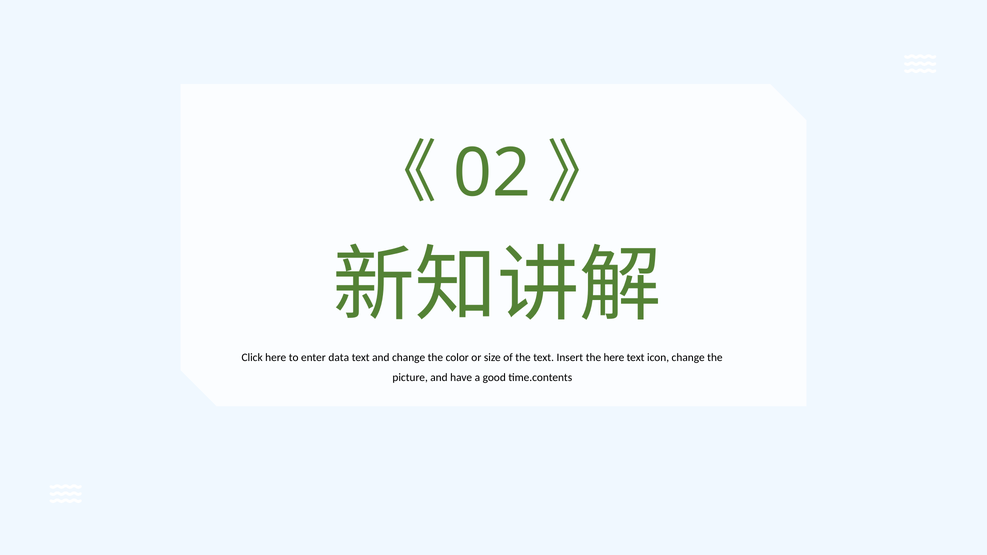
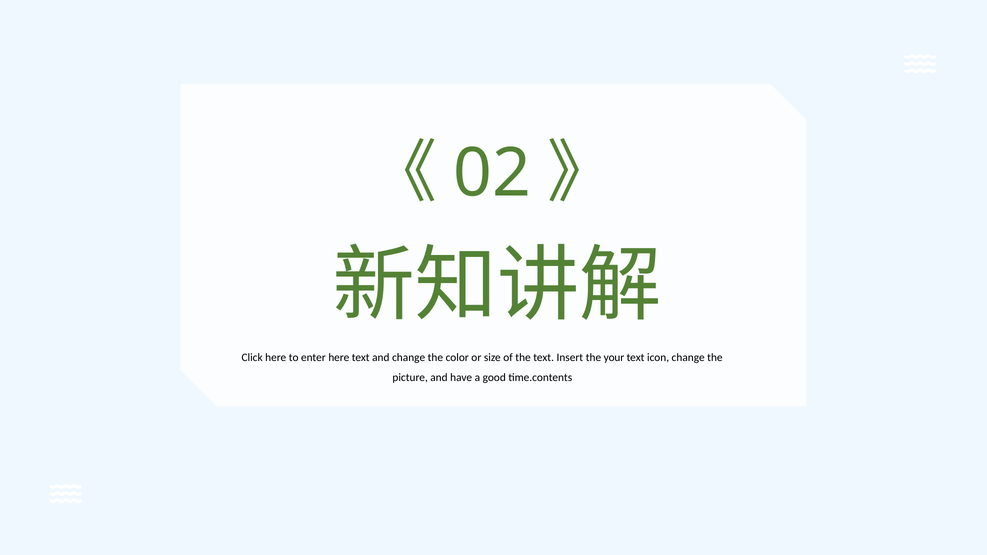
enter data: data -> here
the here: here -> your
